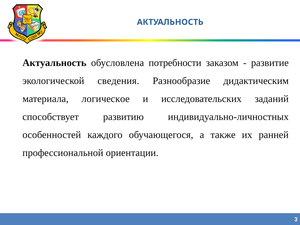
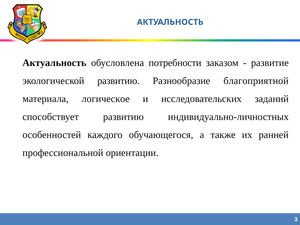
экологической сведения: сведения -> развитию
дидактическим: дидактическим -> благоприятной
